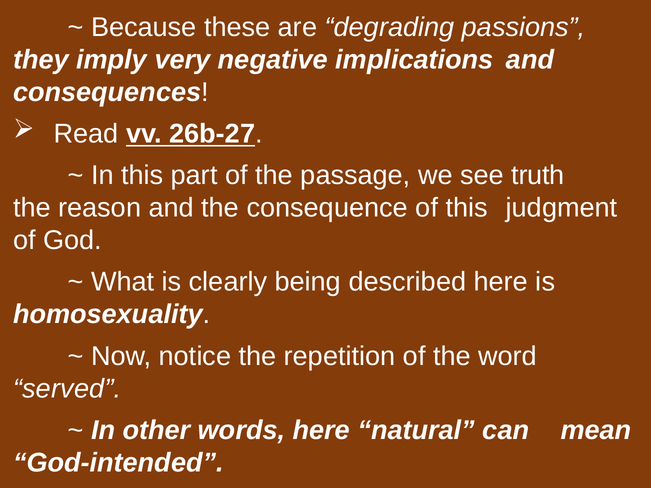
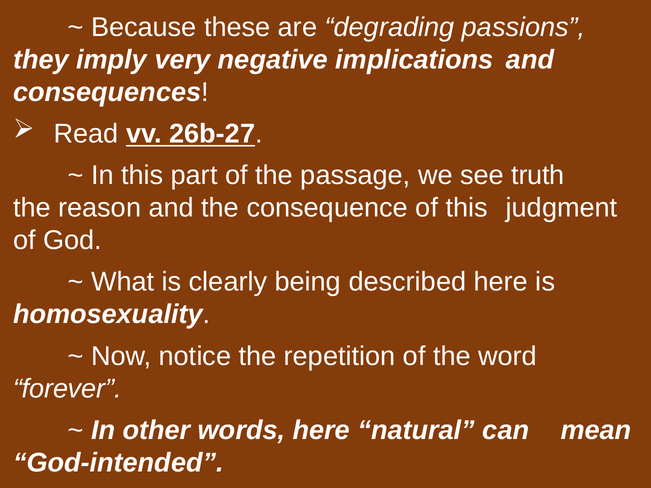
served: served -> forever
